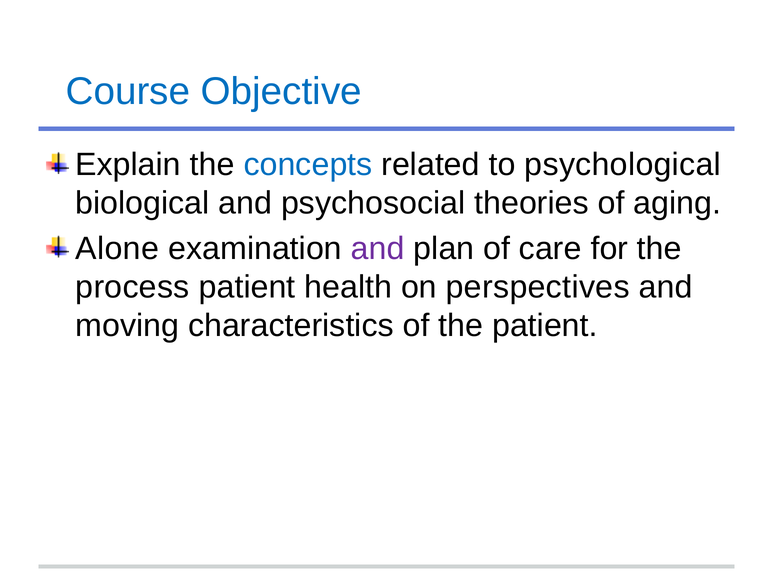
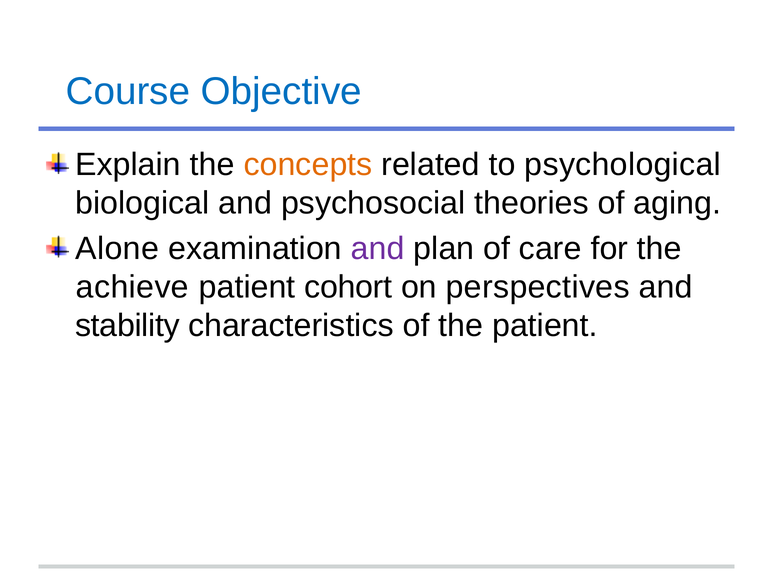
concepts colour: blue -> orange
process: process -> achieve
health: health -> cohort
moving: moving -> stability
